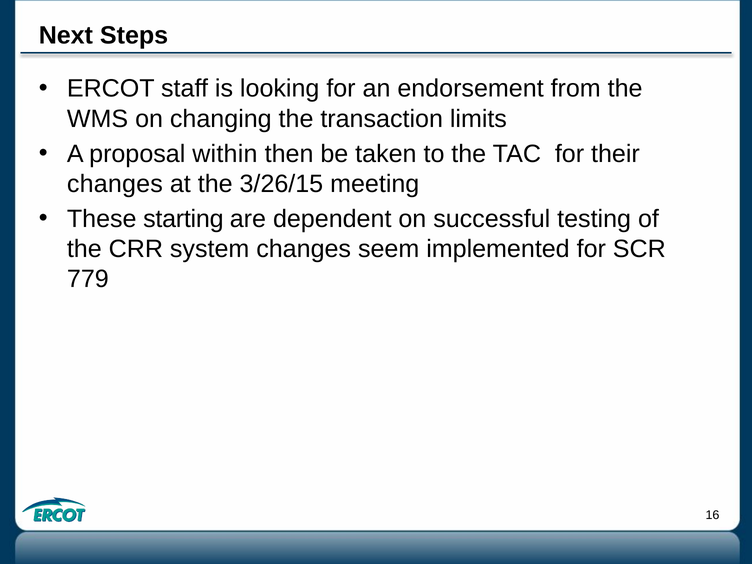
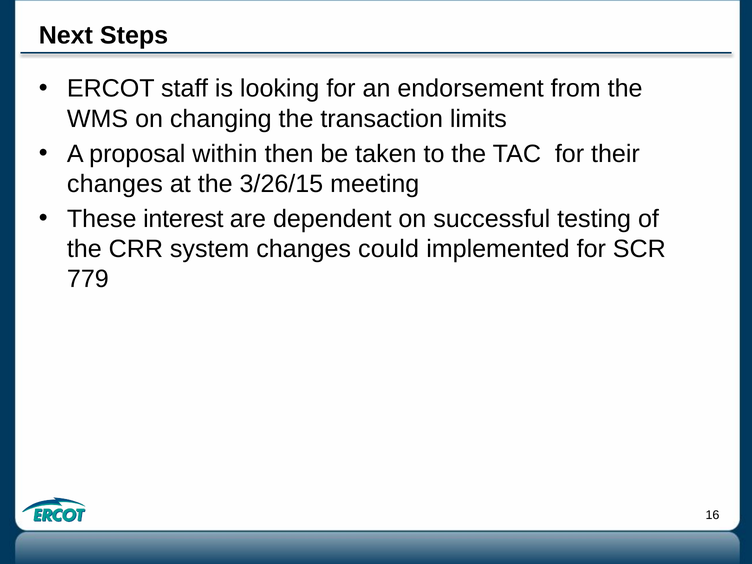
starting: starting -> interest
seem: seem -> could
